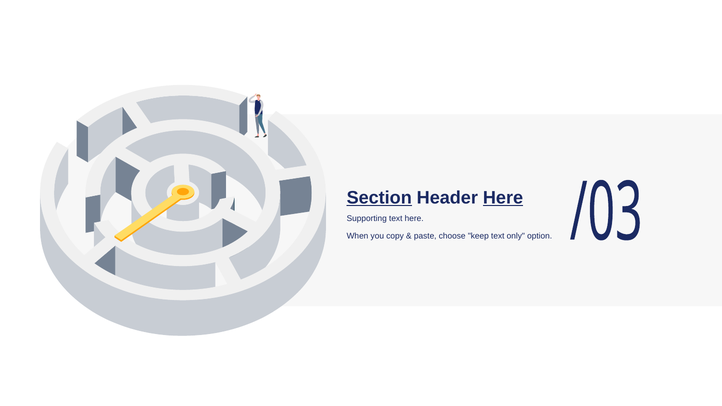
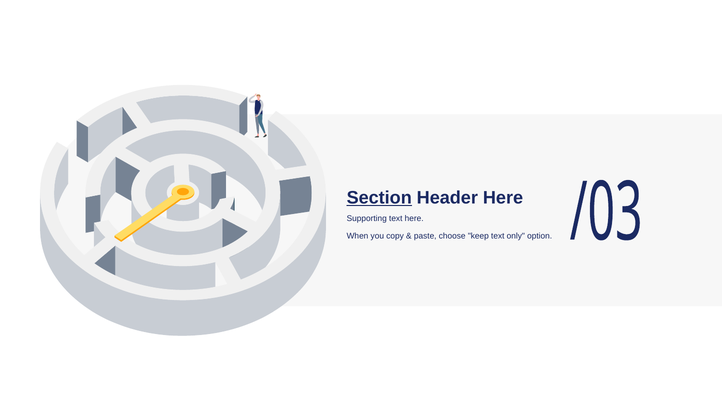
Here at (503, 198) underline: present -> none
